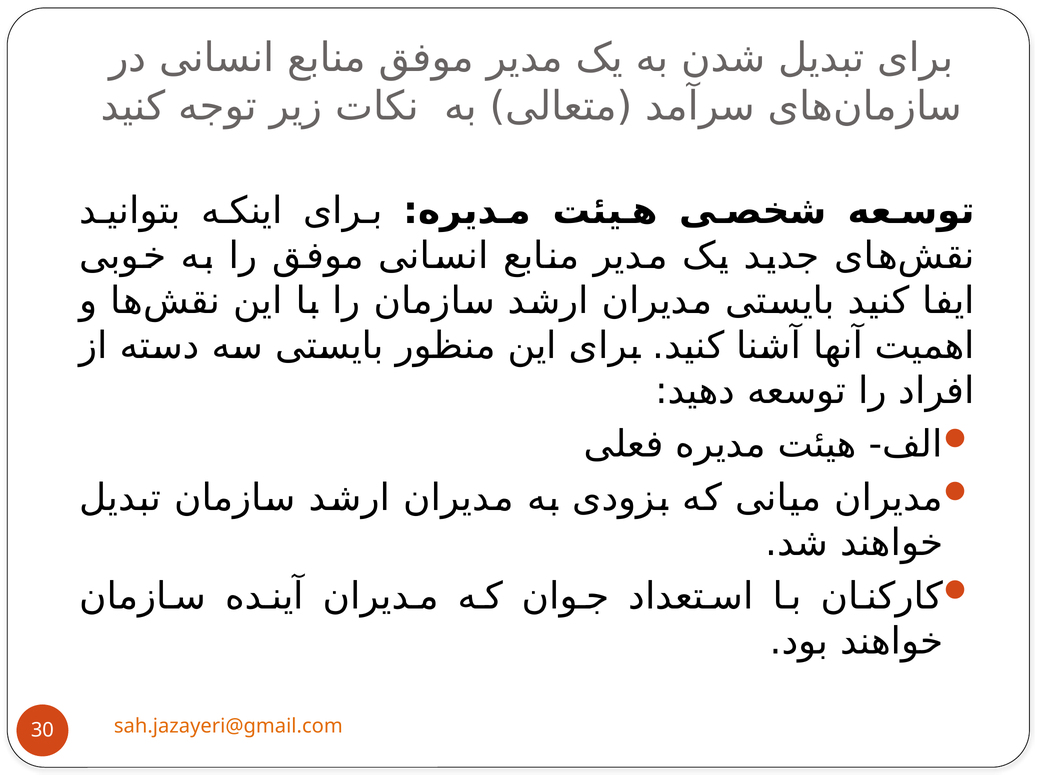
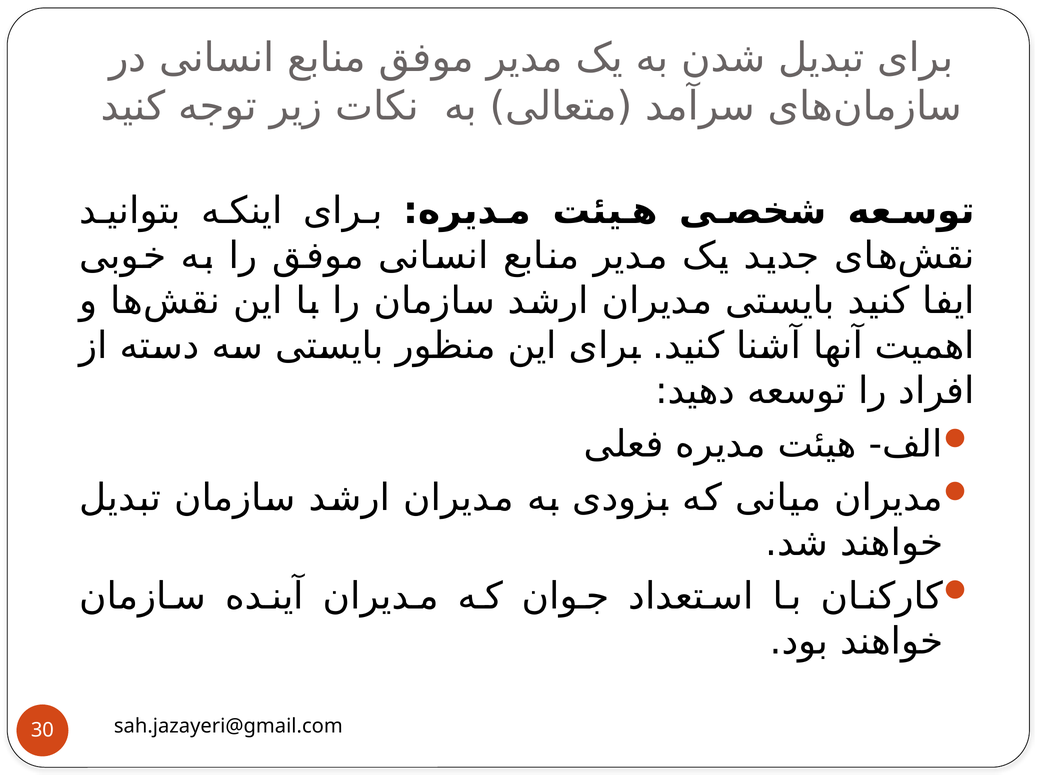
sah.jazayeri@gmail.com colour: orange -> black
